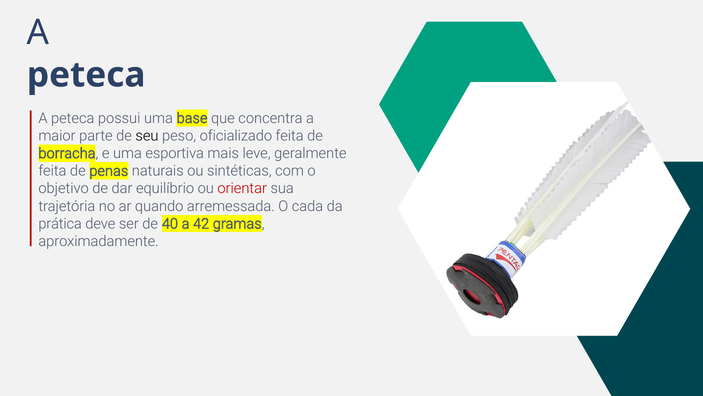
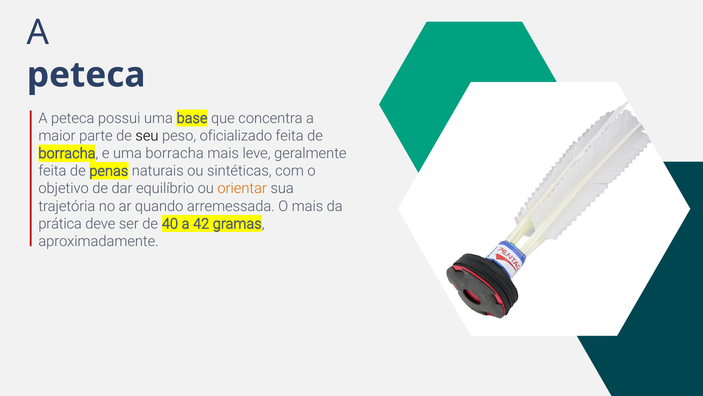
uma esportiva: esportiva -> borracha
orientar colour: red -> orange
O cada: cada -> mais
